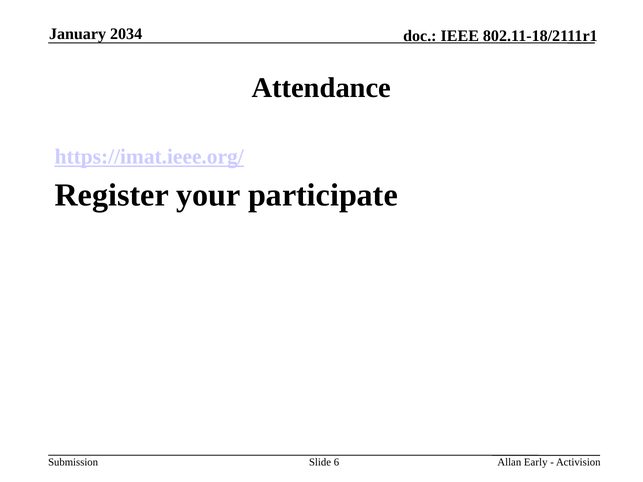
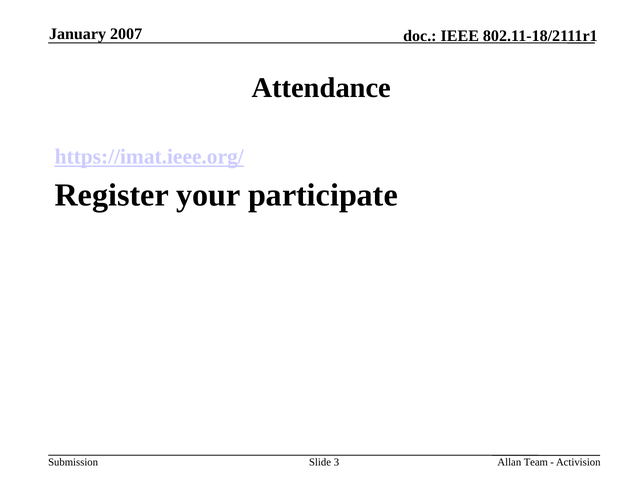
2034: 2034 -> 2007
6: 6 -> 3
Early: Early -> Team
